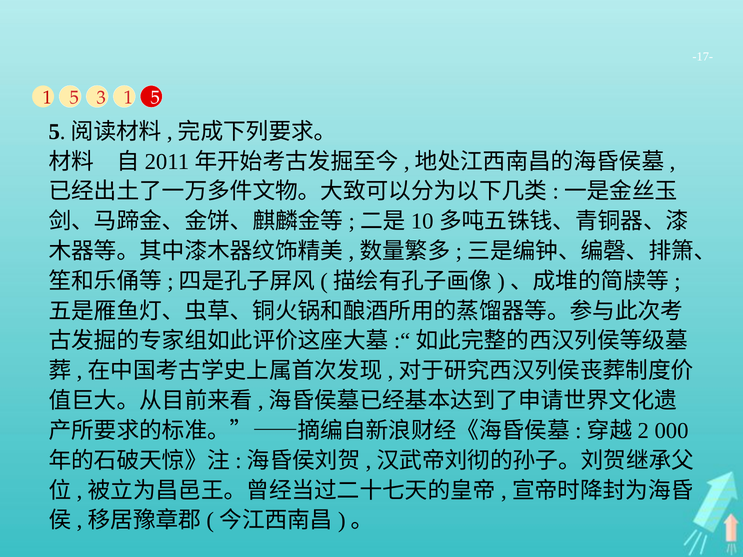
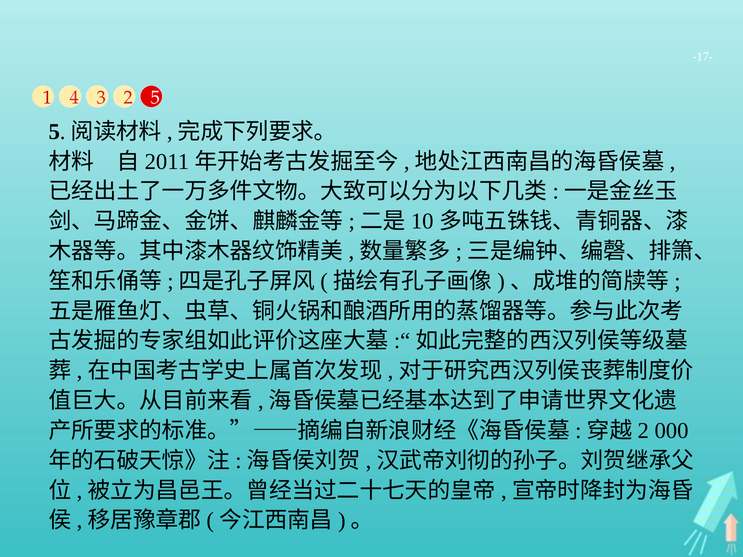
5 at (74, 98): 5 -> 4
3 1: 1 -> 2
